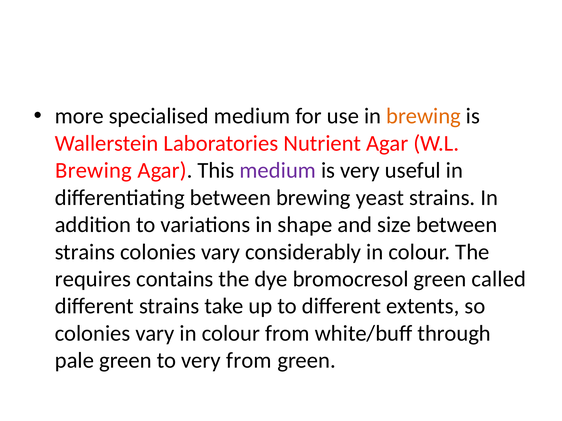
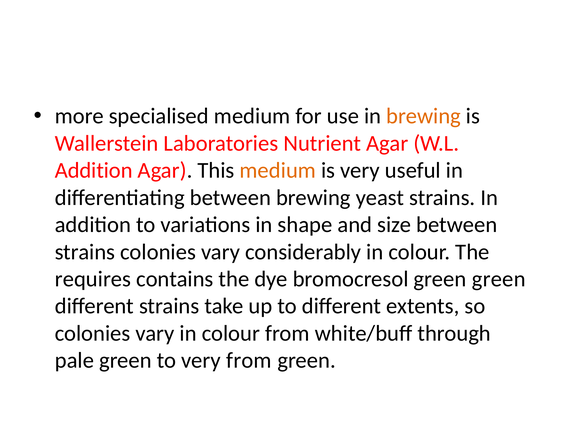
Brewing at (94, 171): Brewing -> Addition
medium at (278, 171) colour: purple -> orange
green called: called -> green
